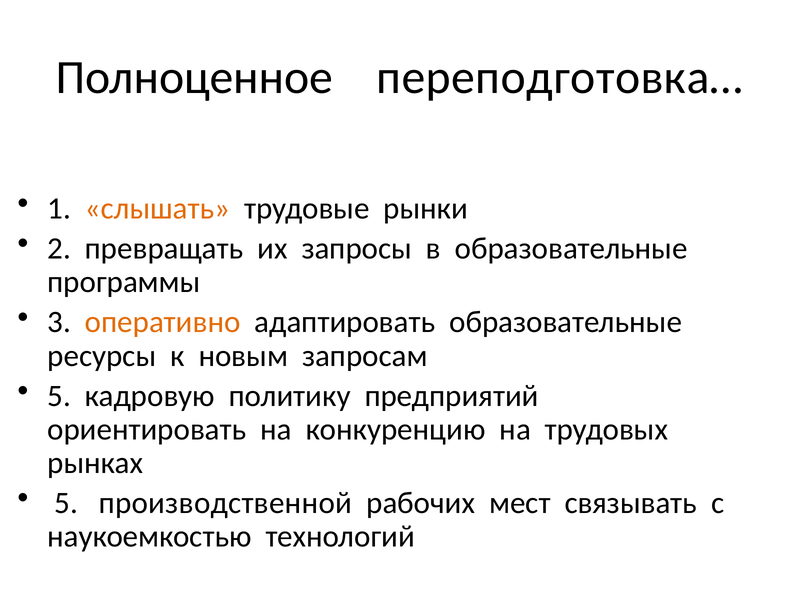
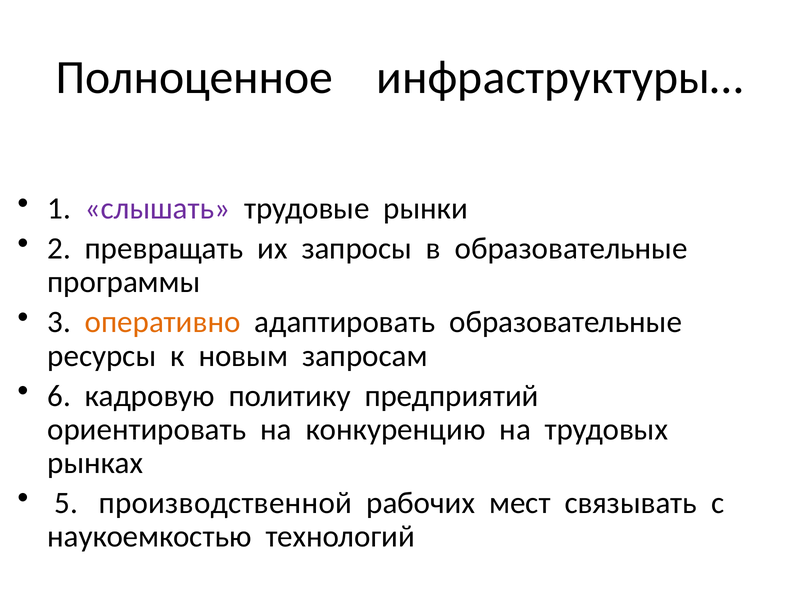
переподготовка…: переподготовка… -> инфраструктуры…
слышать colour: orange -> purple
5 at (59, 395): 5 -> 6
